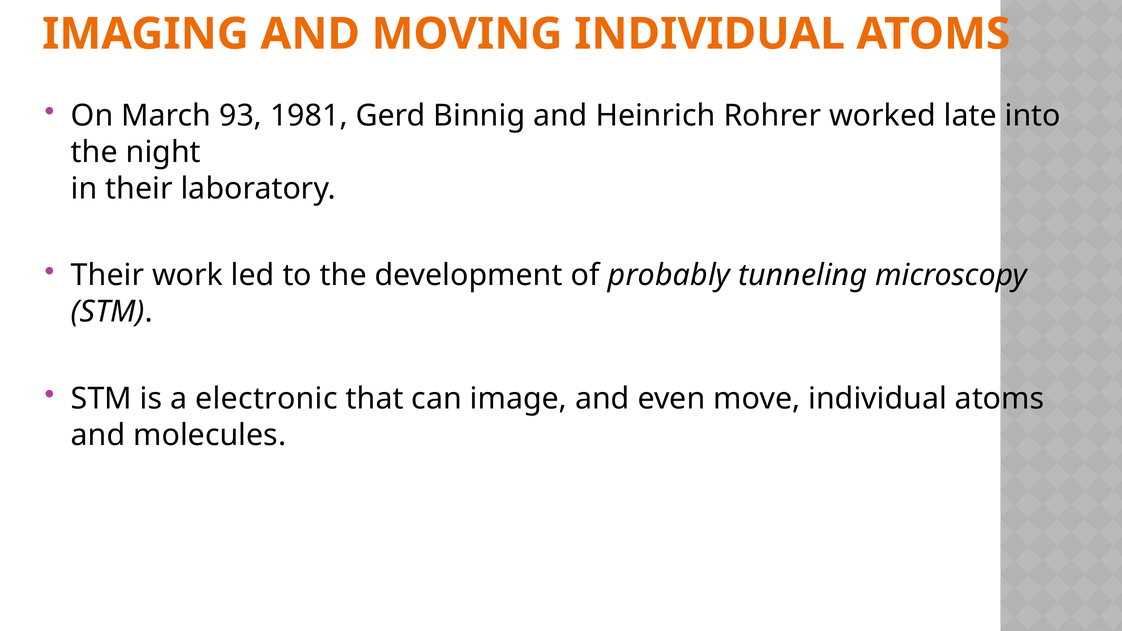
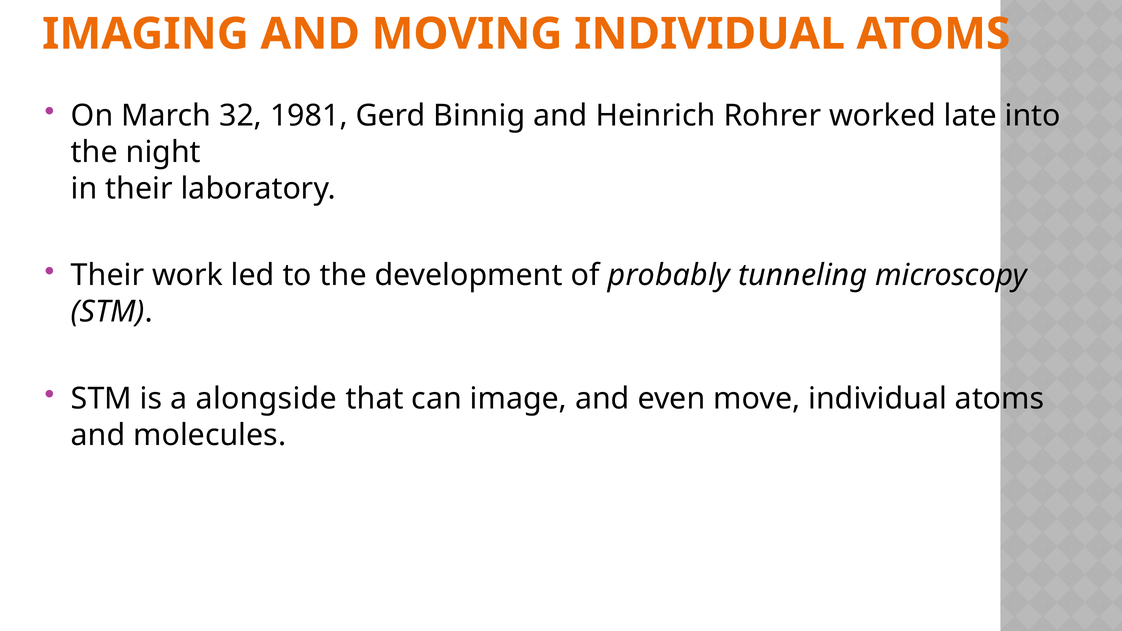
93: 93 -> 32
electronic: electronic -> alongside
